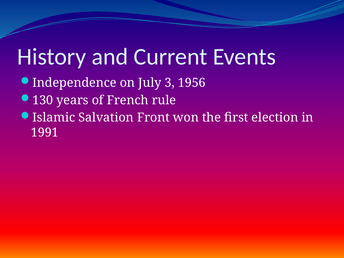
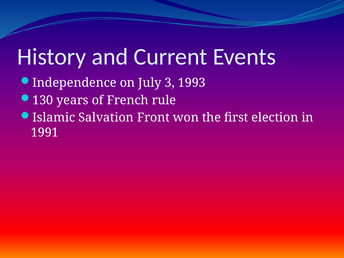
1956: 1956 -> 1993
